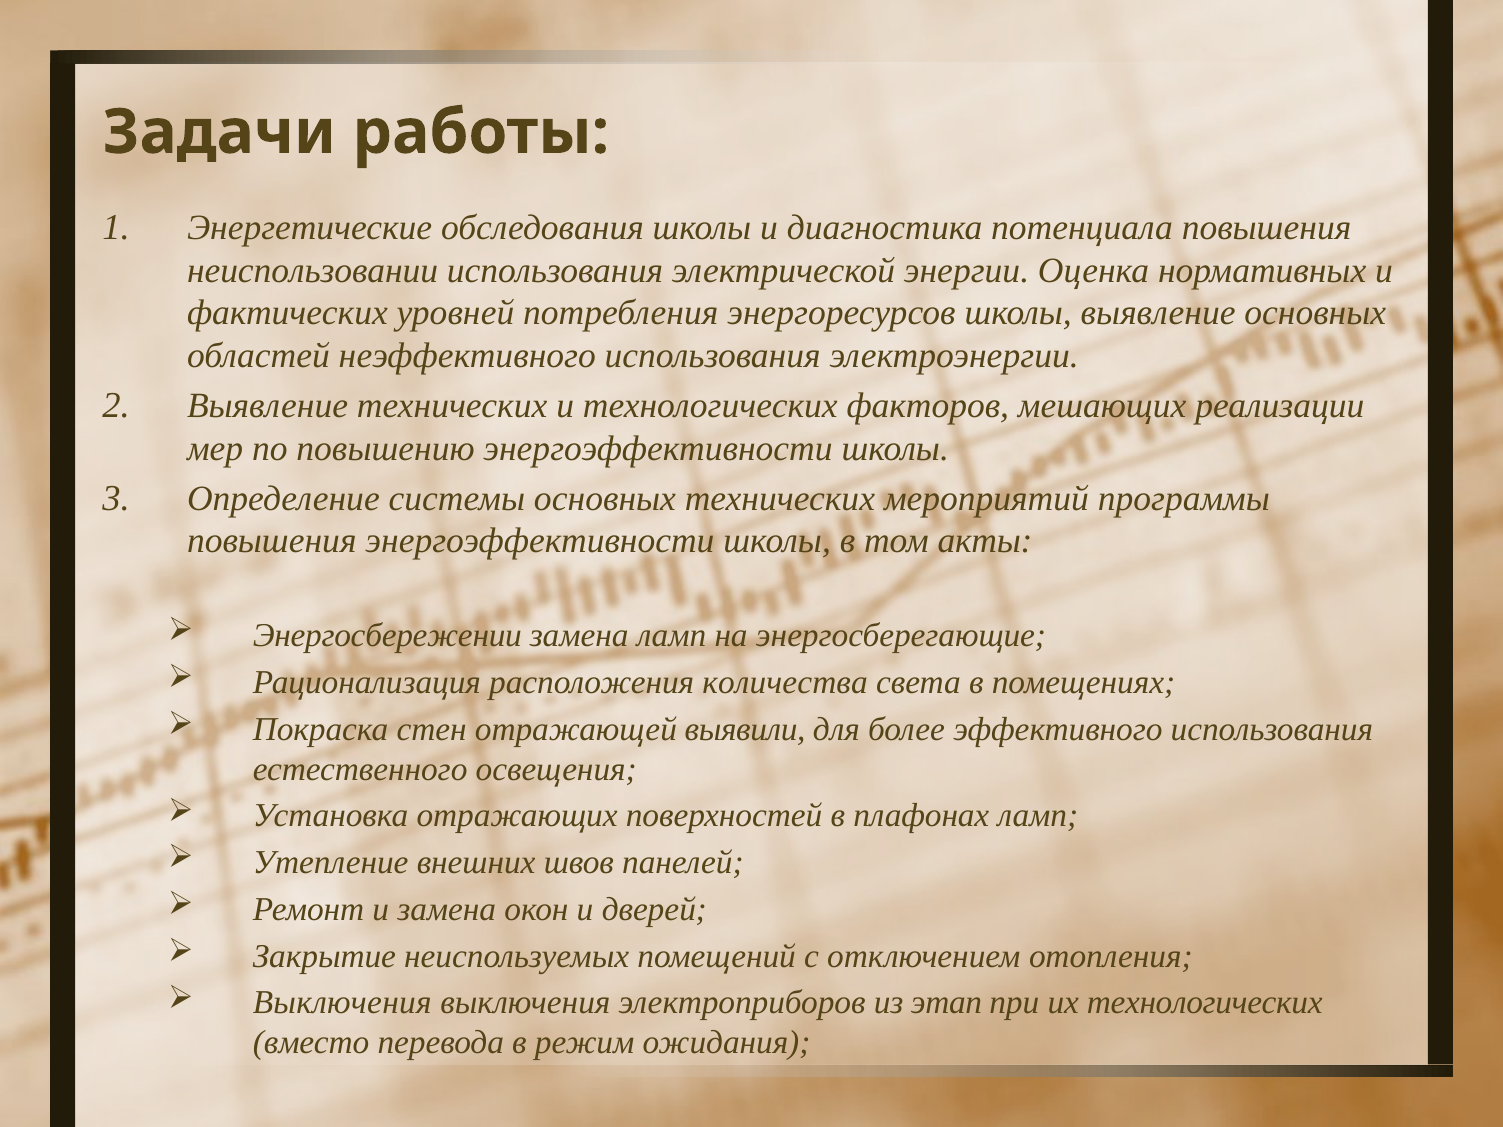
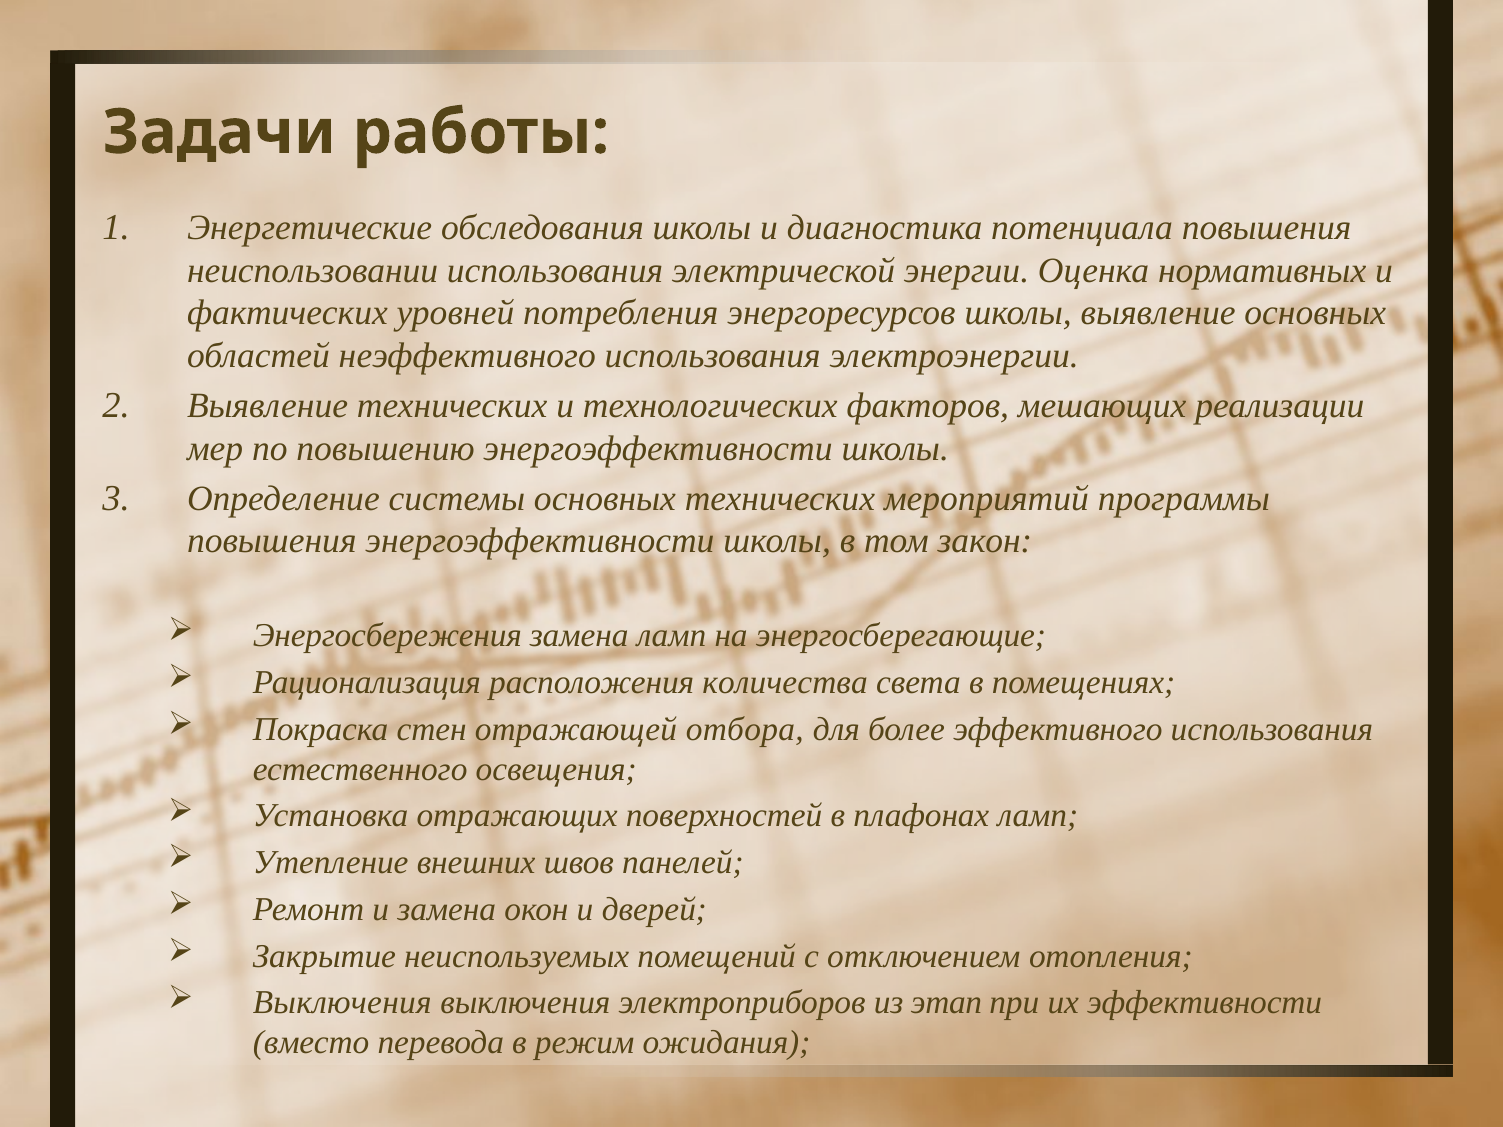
акты: акты -> закон
Энергосбережении: Энергосбережении -> Энергосбережения
выявили: выявили -> отбора
их технологических: технологических -> эффективности
